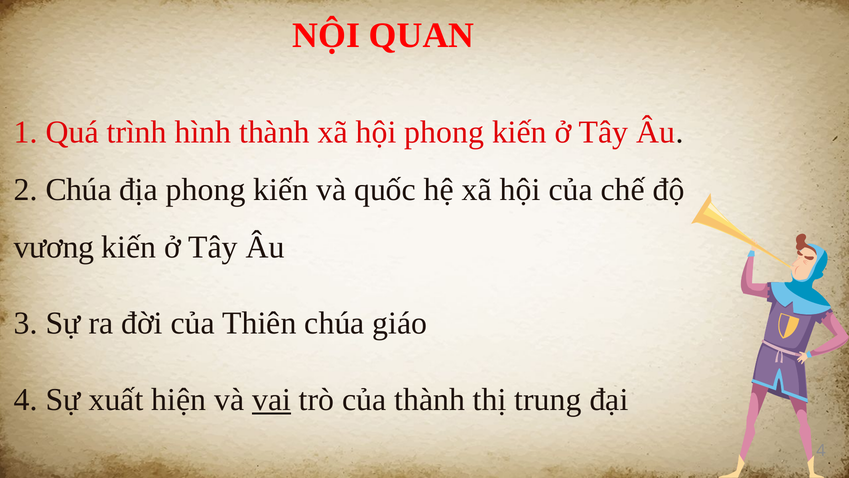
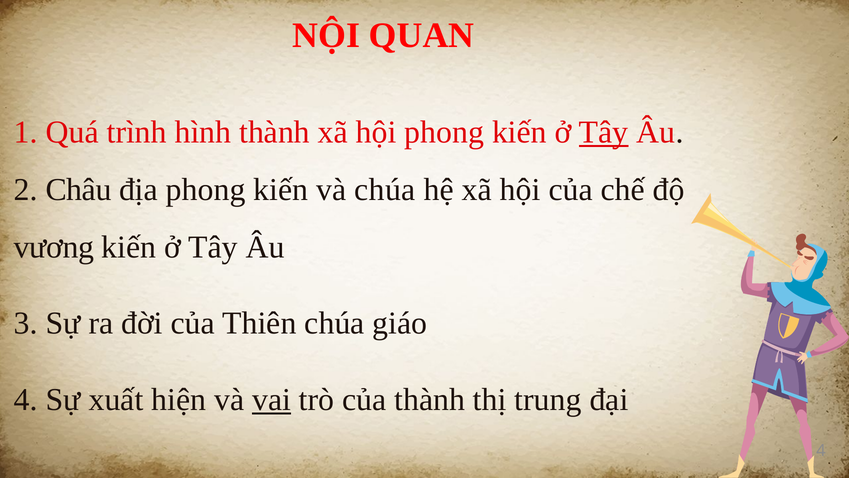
Tây at (604, 132) underline: none -> present
2 Chúa: Chúa -> Châu
và quốc: quốc -> chúa
